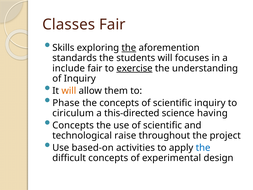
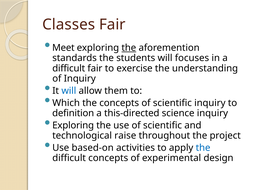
Skills: Skills -> Meet
include at (69, 68): include -> difficult
exercise underline: present -> none
will at (69, 91) colour: orange -> blue
Phase: Phase -> Which
ciriculum: ciriculum -> definition
science having: having -> inquiry
Concepts at (73, 125): Concepts -> Exploring
